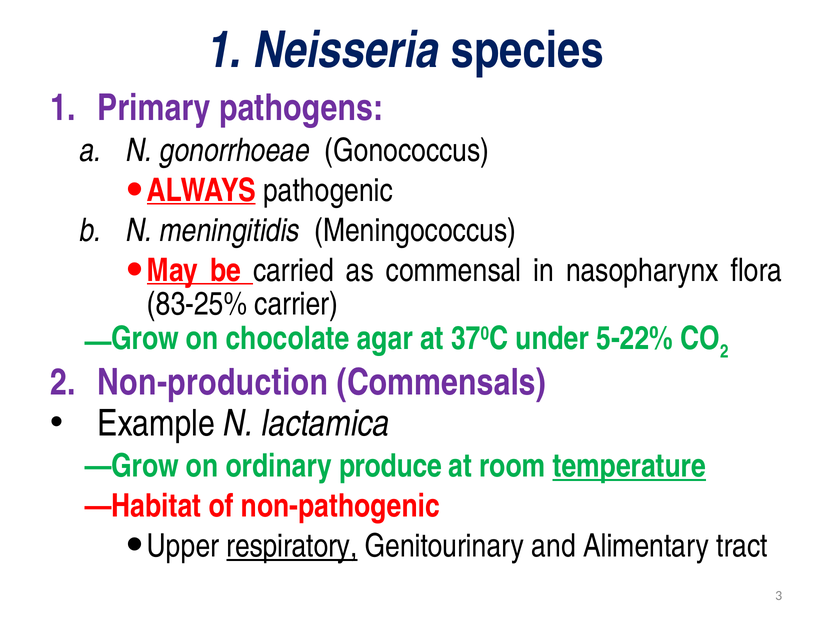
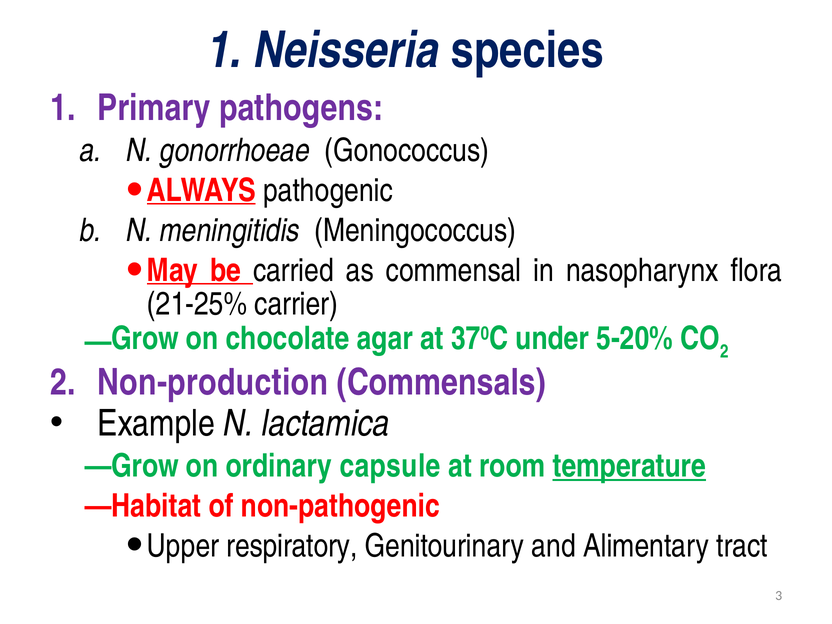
83-25%: 83-25% -> 21-25%
5-22%: 5-22% -> 5-20%
produce: produce -> capsule
respiratory underline: present -> none
